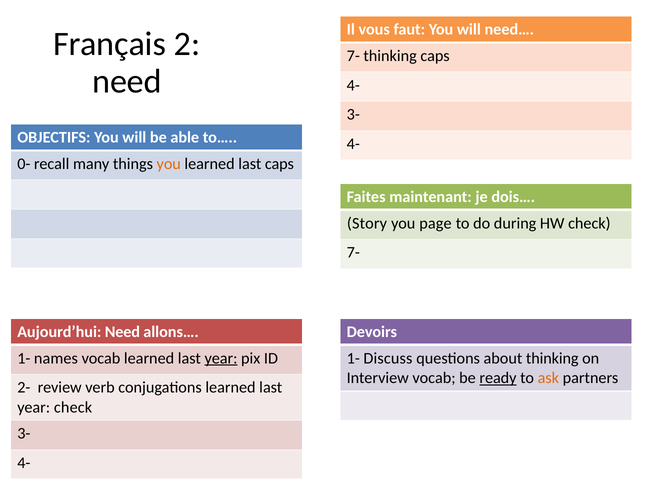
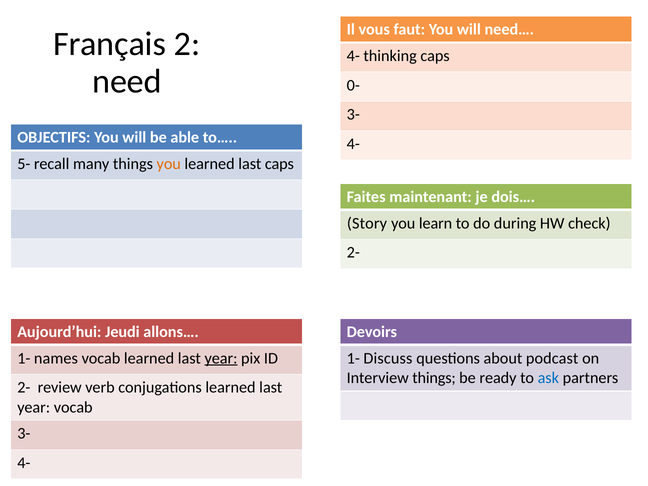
7- at (353, 56): 7- -> 4-
4- at (353, 85): 4- -> 0-
0-: 0- -> 5-
page: page -> learn
7- at (353, 253): 7- -> 2-
Aujourd’hui Need: Need -> Jeudi
about thinking: thinking -> podcast
Interview vocab: vocab -> things
ready underline: present -> none
ask colour: orange -> blue
year check: check -> vocab
